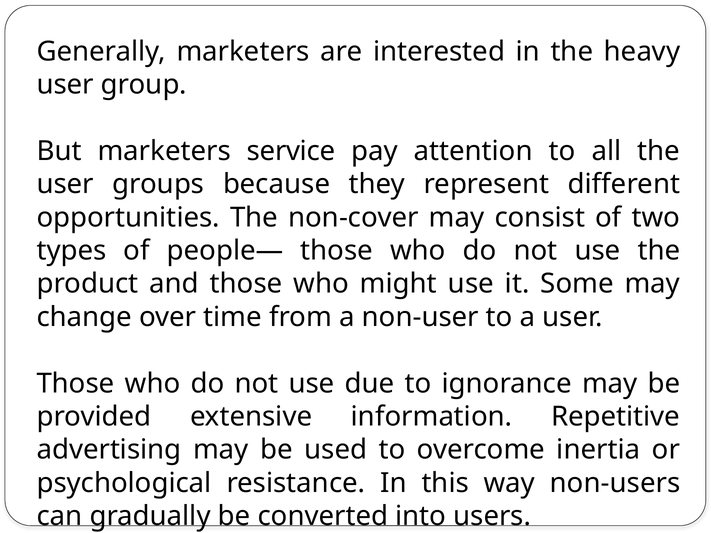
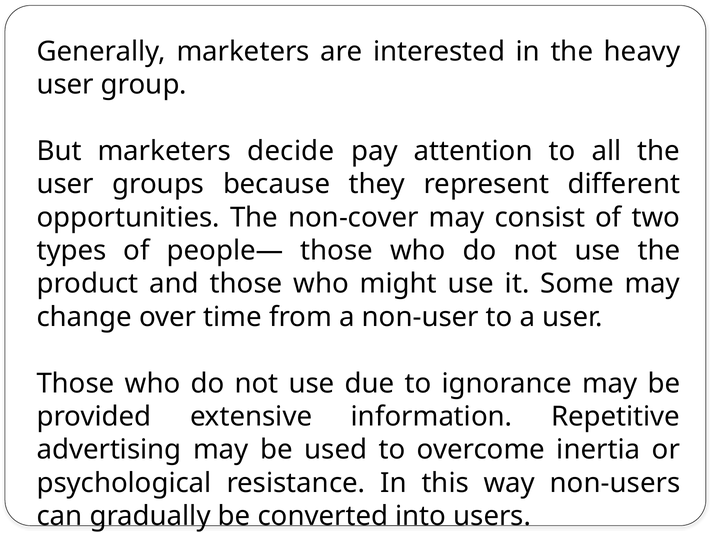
service: service -> decide
